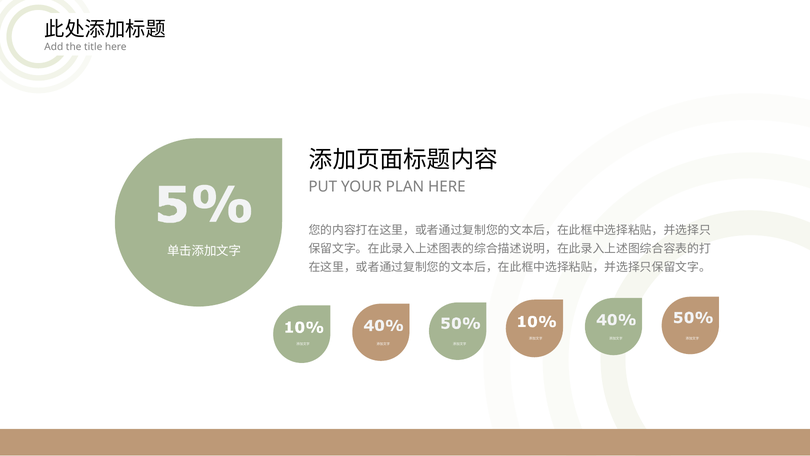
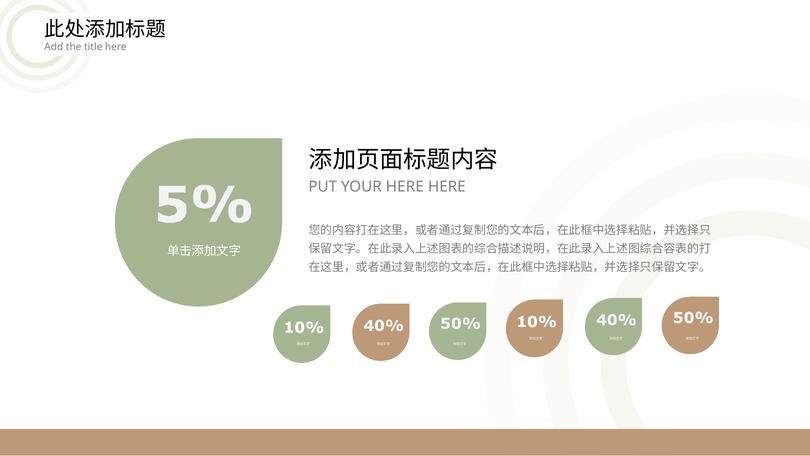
YOUR PLAN: PLAN -> HERE
